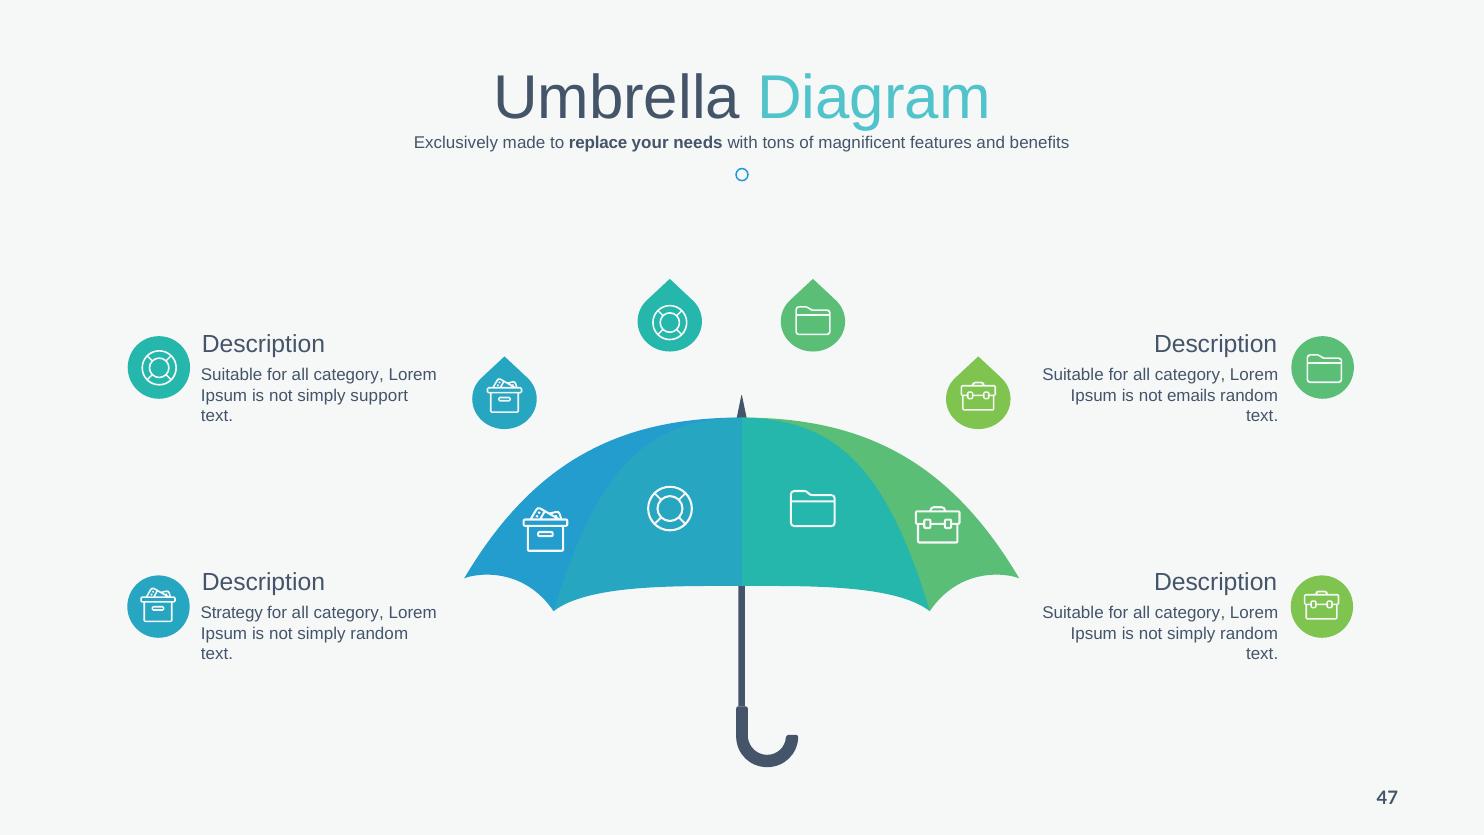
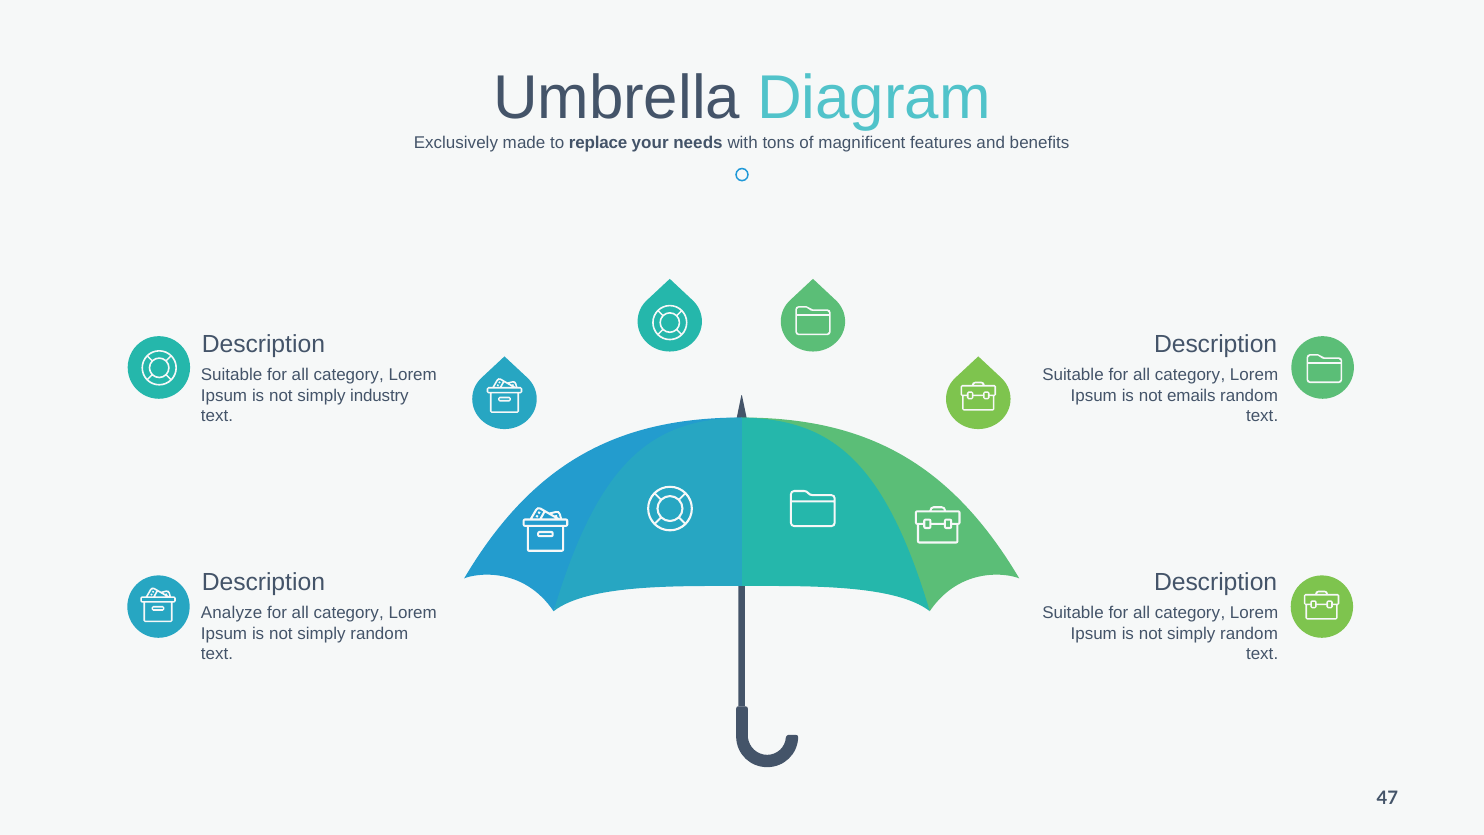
support: support -> industry
Strategy: Strategy -> Analyze
